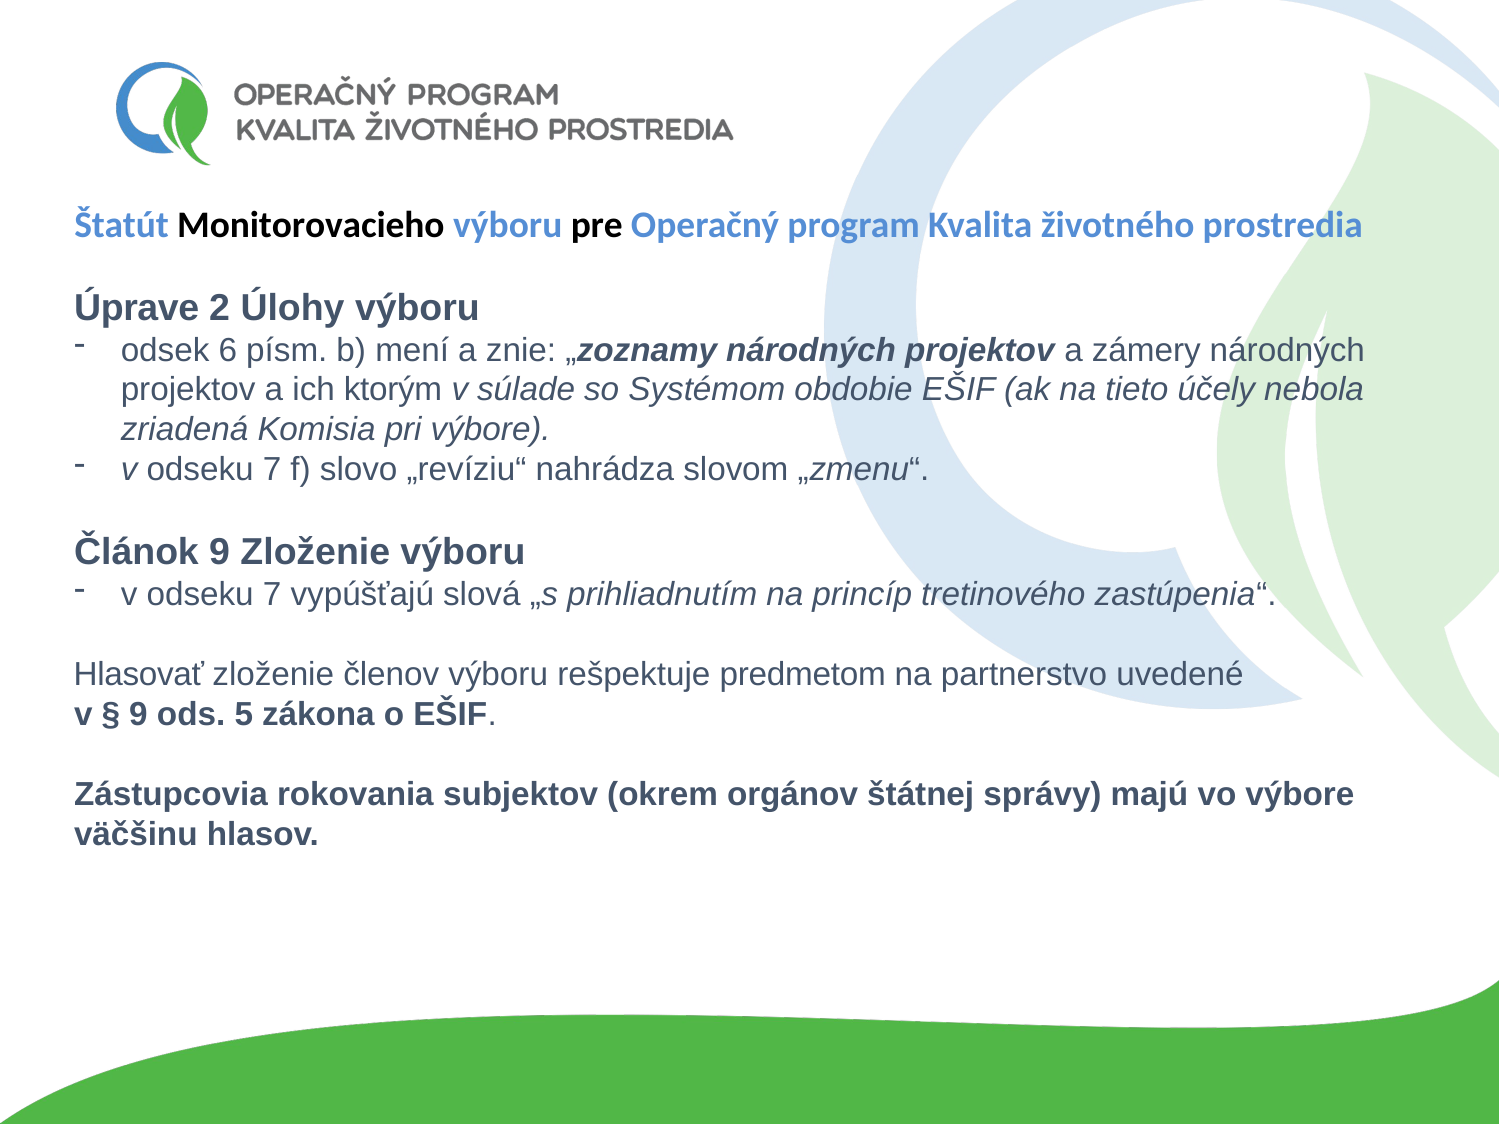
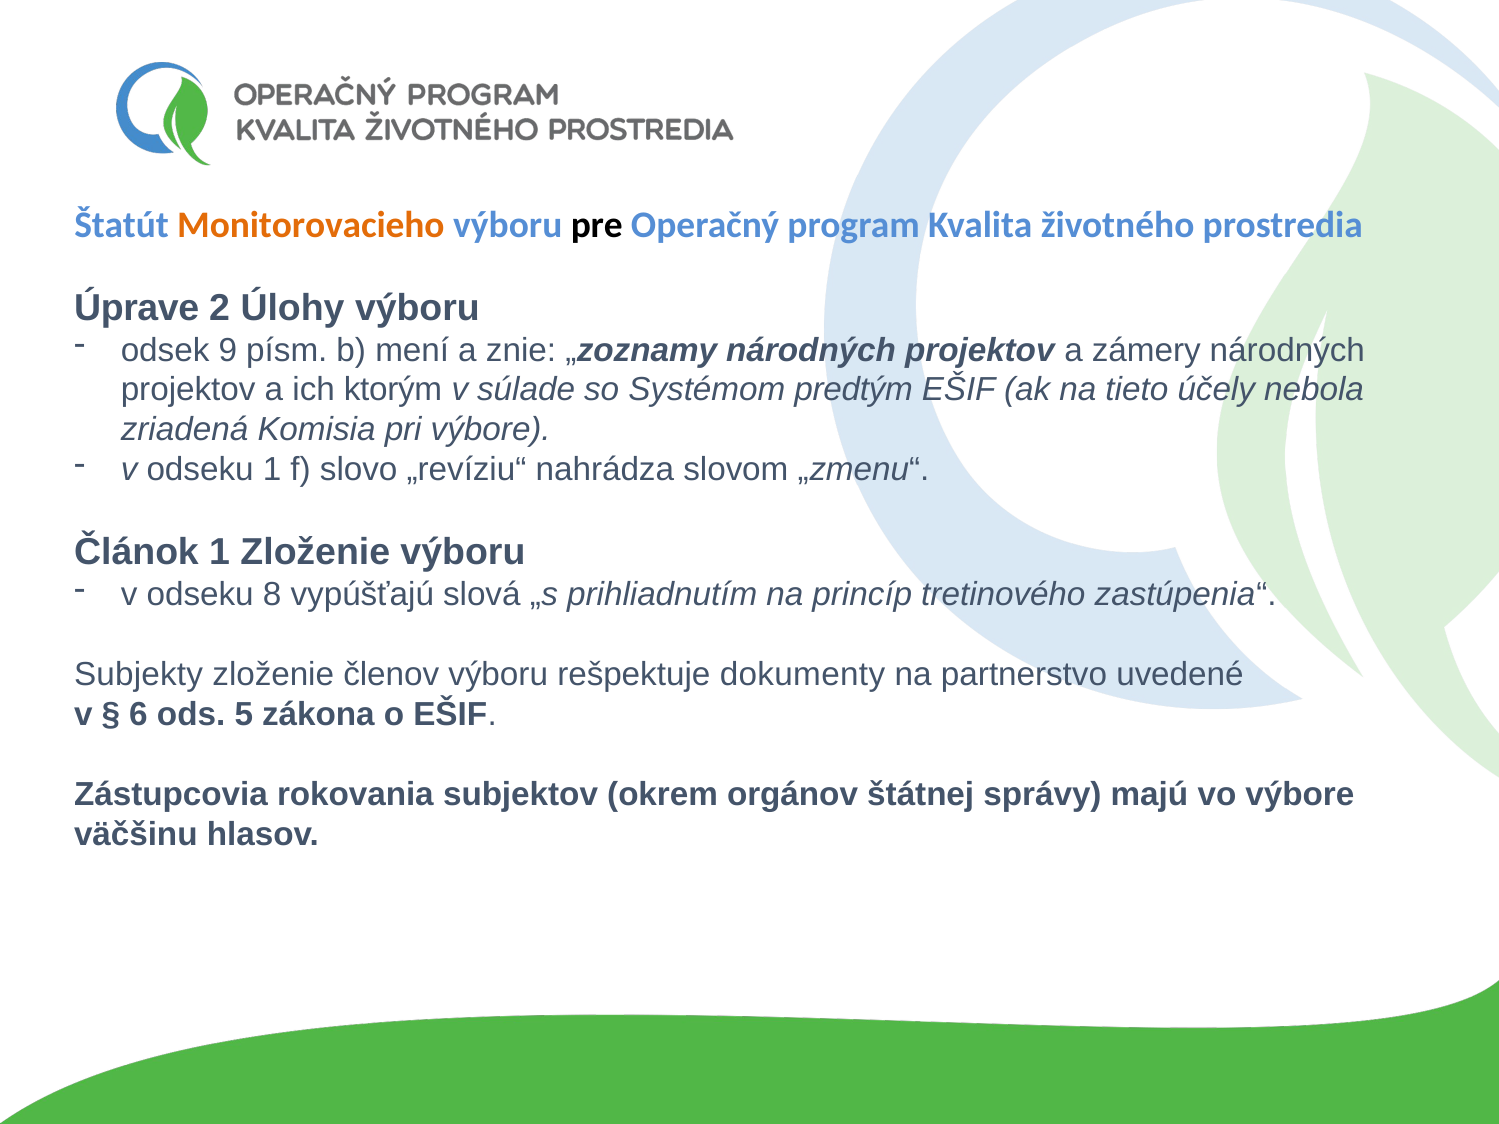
Monitorovacieho colour: black -> orange
6: 6 -> 9
obdobie: obdobie -> predtým
7 at (272, 470): 7 -> 1
Článok 9: 9 -> 1
7 at (272, 595): 7 -> 8
Hlasovať: Hlasovať -> Subjekty
predmetom: predmetom -> dokumenty
9 at (138, 715): 9 -> 6
